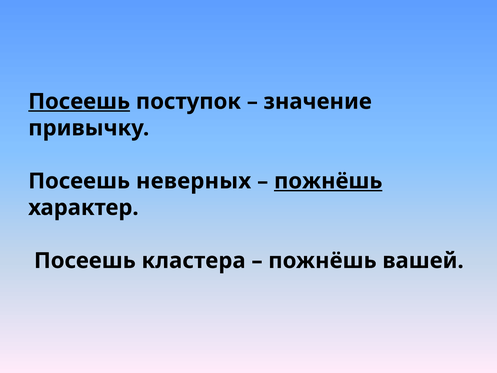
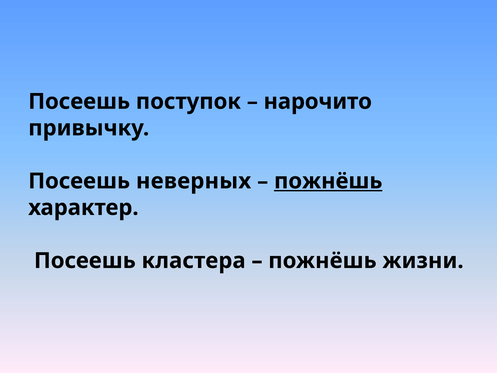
Посеешь at (79, 101) underline: present -> none
значение: значение -> нарочито
вашей: вашей -> жизни
